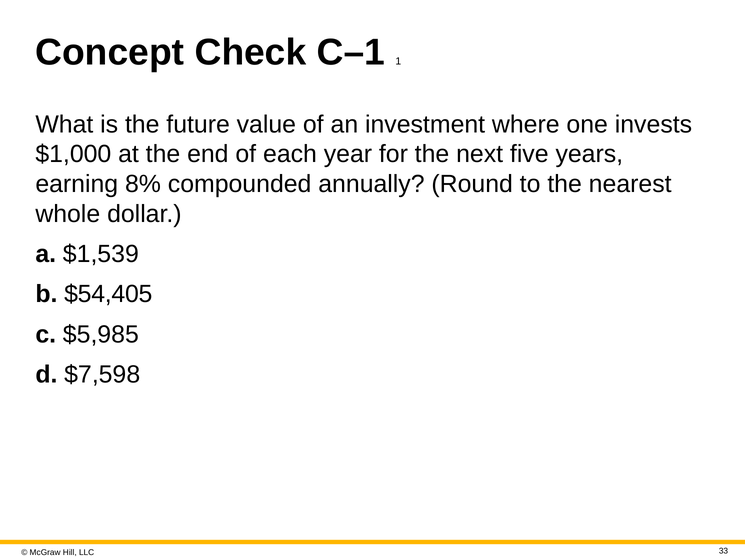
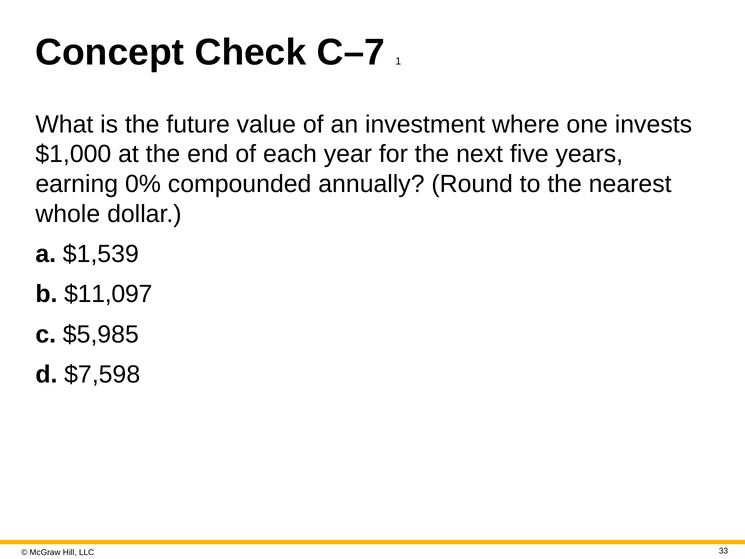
C–1: C–1 -> C–7
8%: 8% -> 0%
$54,405: $54,405 -> $11,097
